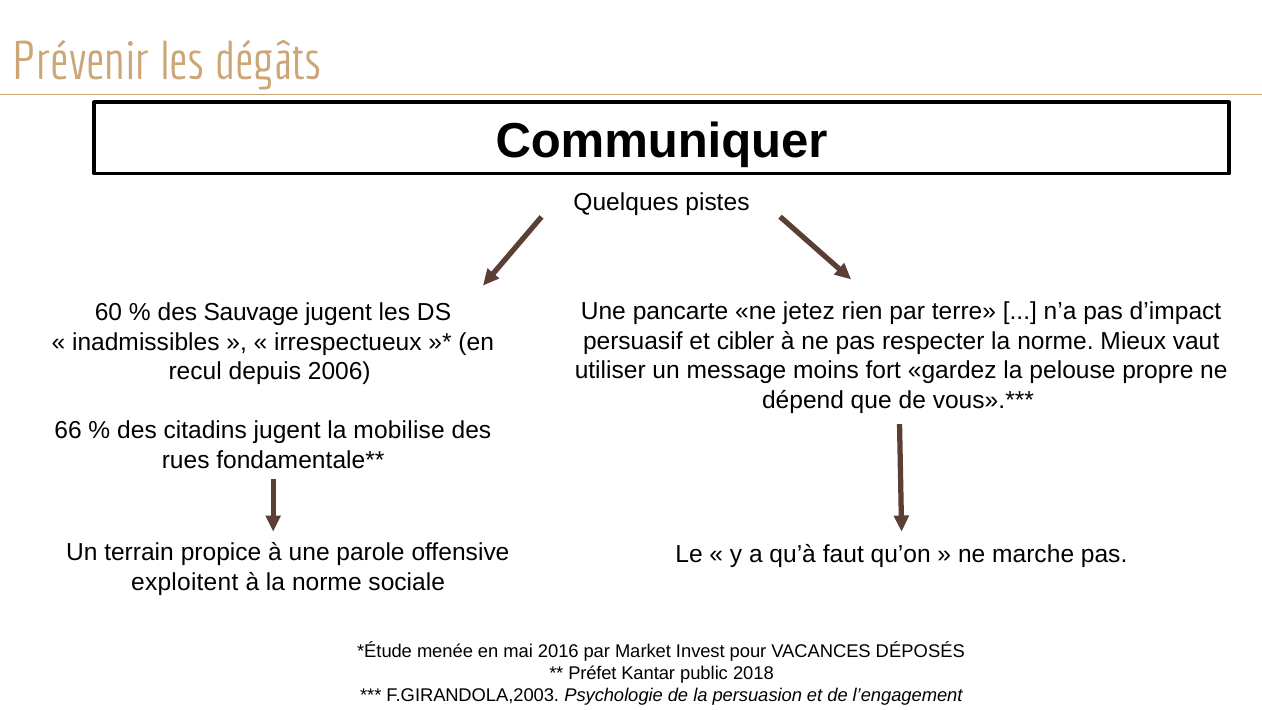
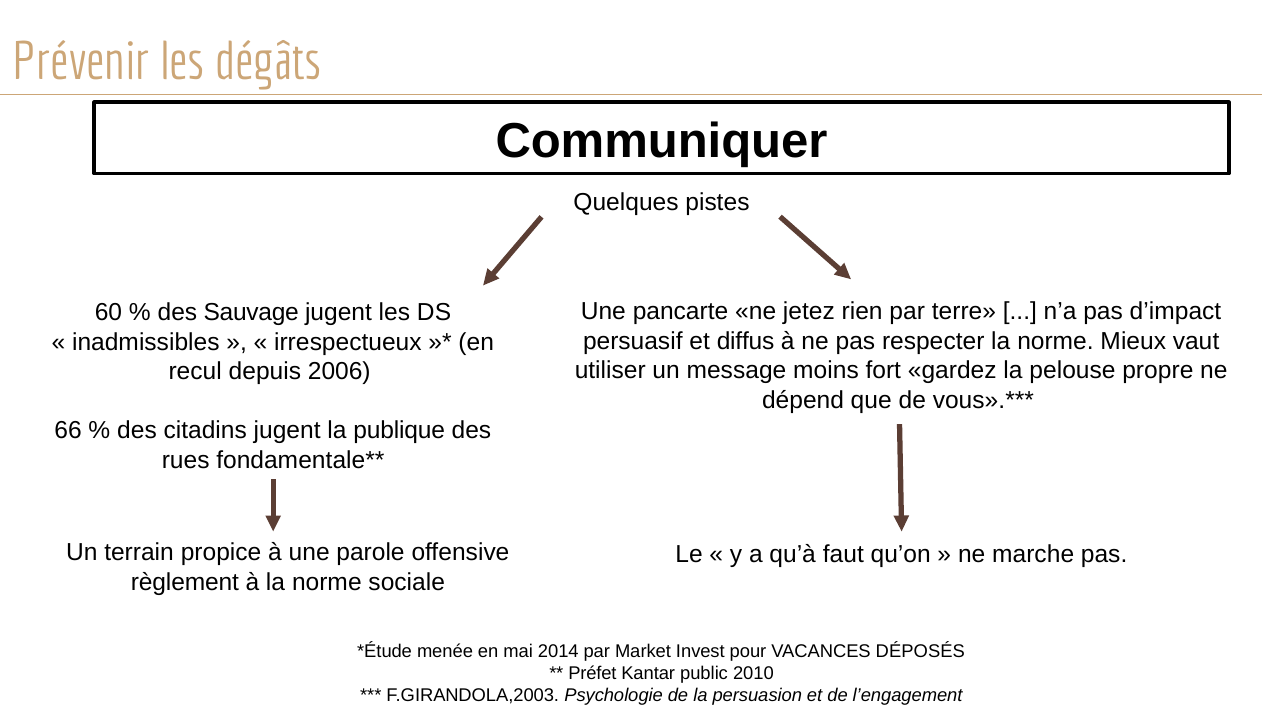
cibler: cibler -> diffus
mobilise: mobilise -> publique
exploitent: exploitent -> règlement
2016: 2016 -> 2014
2018: 2018 -> 2010
